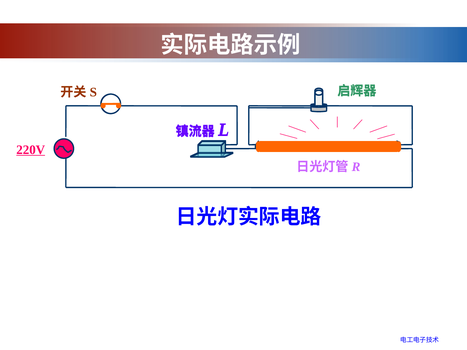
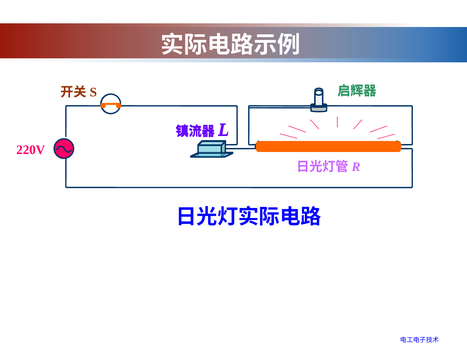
220V underline: present -> none
